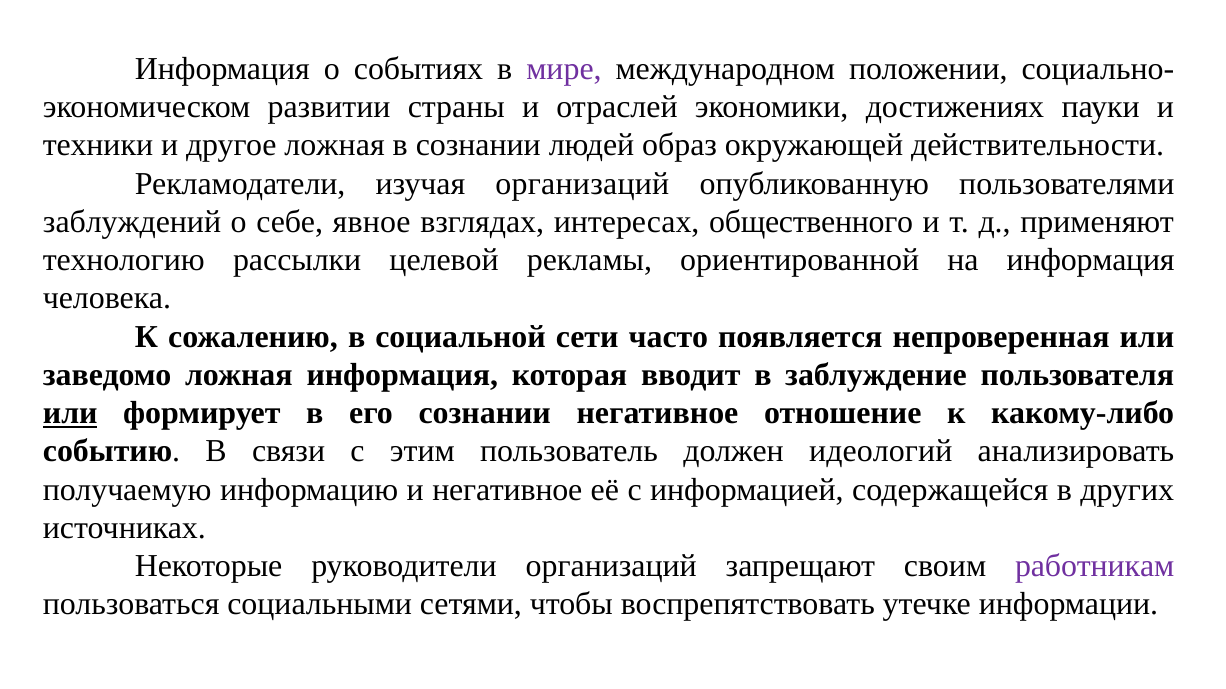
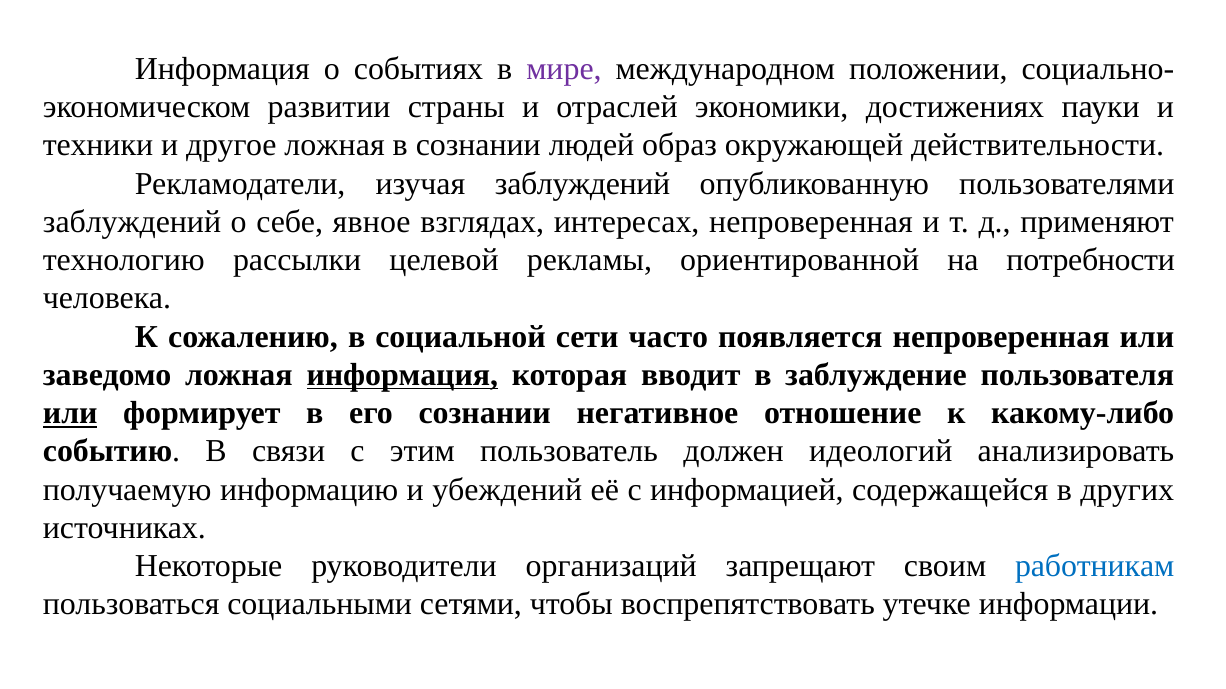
изучая организаций: организаций -> заблуждений
интересах общественного: общественного -> непроверенная
на информация: информация -> потребности
информация at (402, 375) underline: none -> present
и негативное: негативное -> убеждений
работникам colour: purple -> blue
